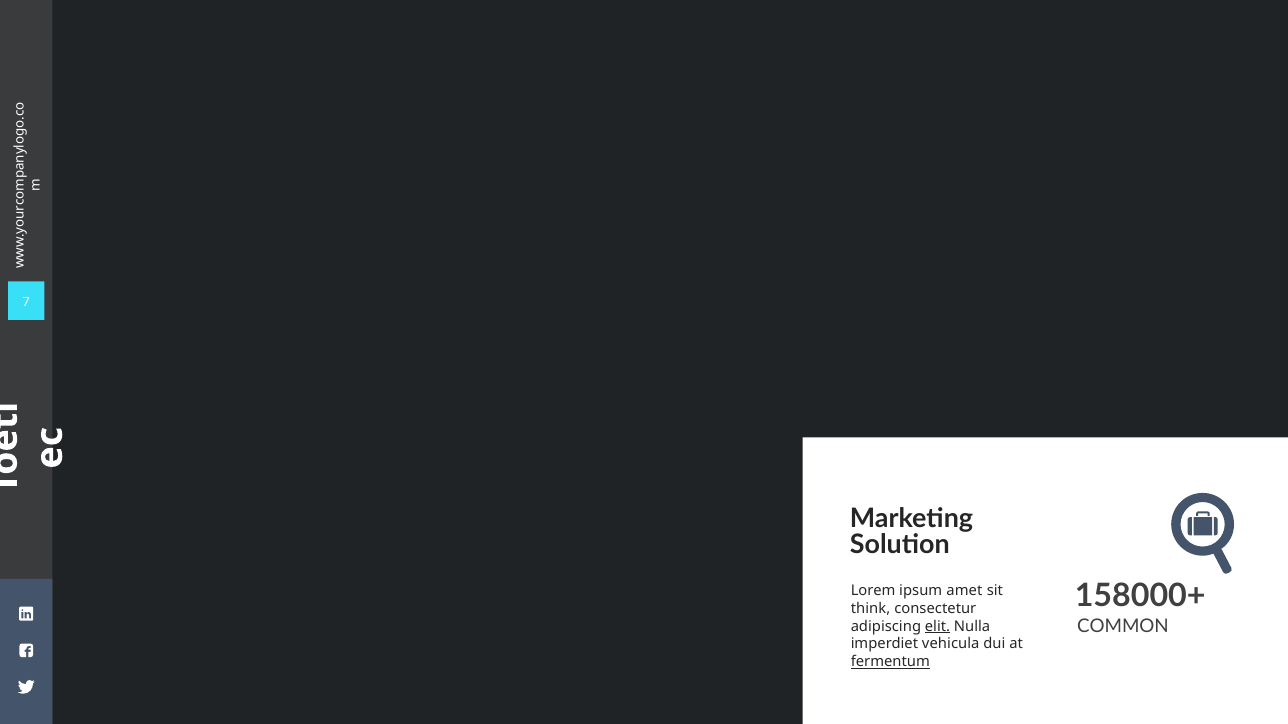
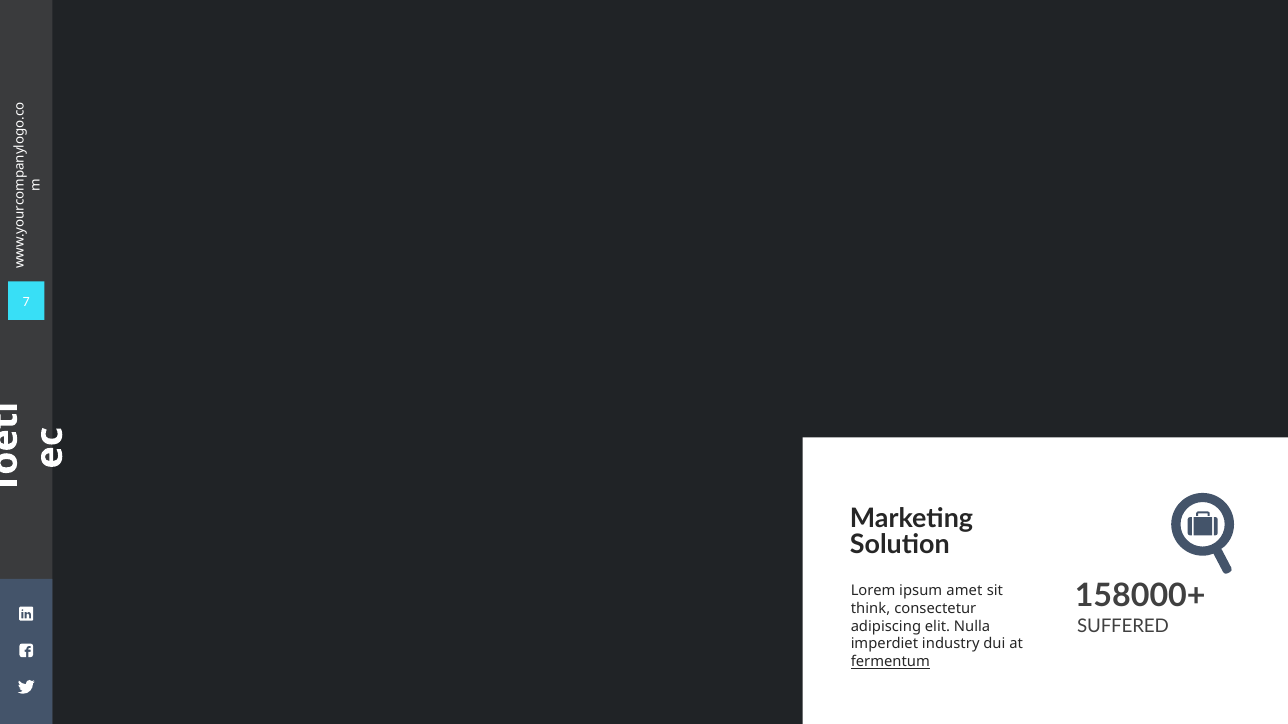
COMMON: COMMON -> SUFFERED
elit underline: present -> none
vehicula: vehicula -> industry
